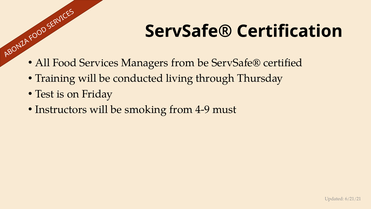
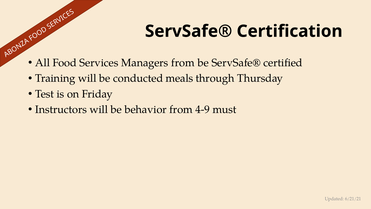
living: living -> meals
smoking: smoking -> behavior
